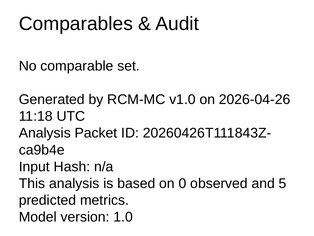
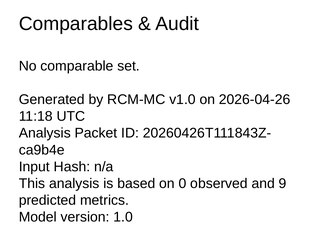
5: 5 -> 9
